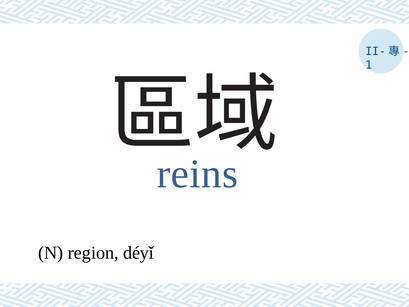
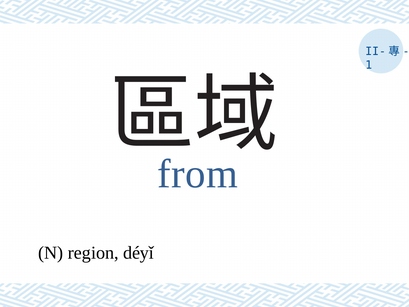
reins: reins -> from
